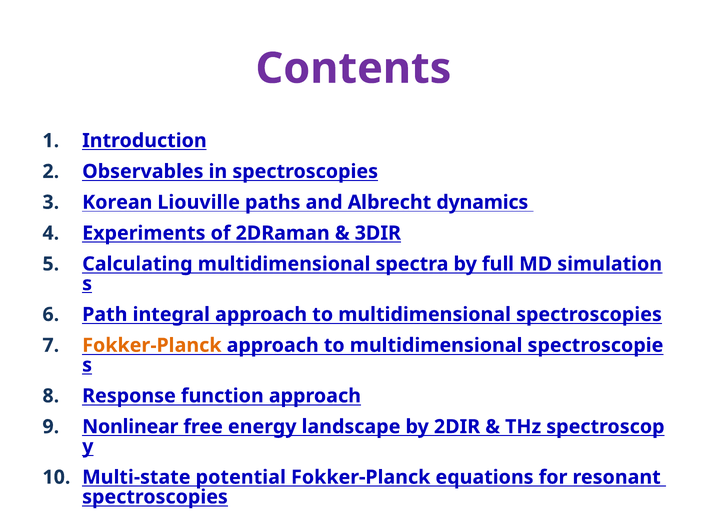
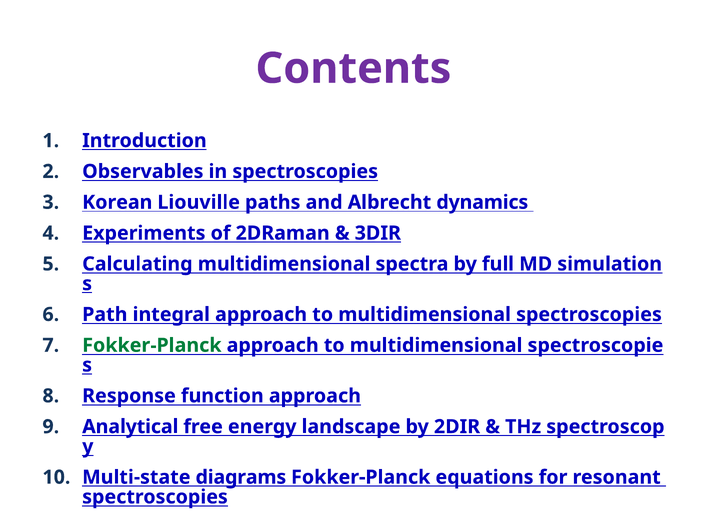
Fokker-Planck at (152, 345) colour: orange -> green
Nonlinear: Nonlinear -> Analytical
potential: potential -> diagrams
